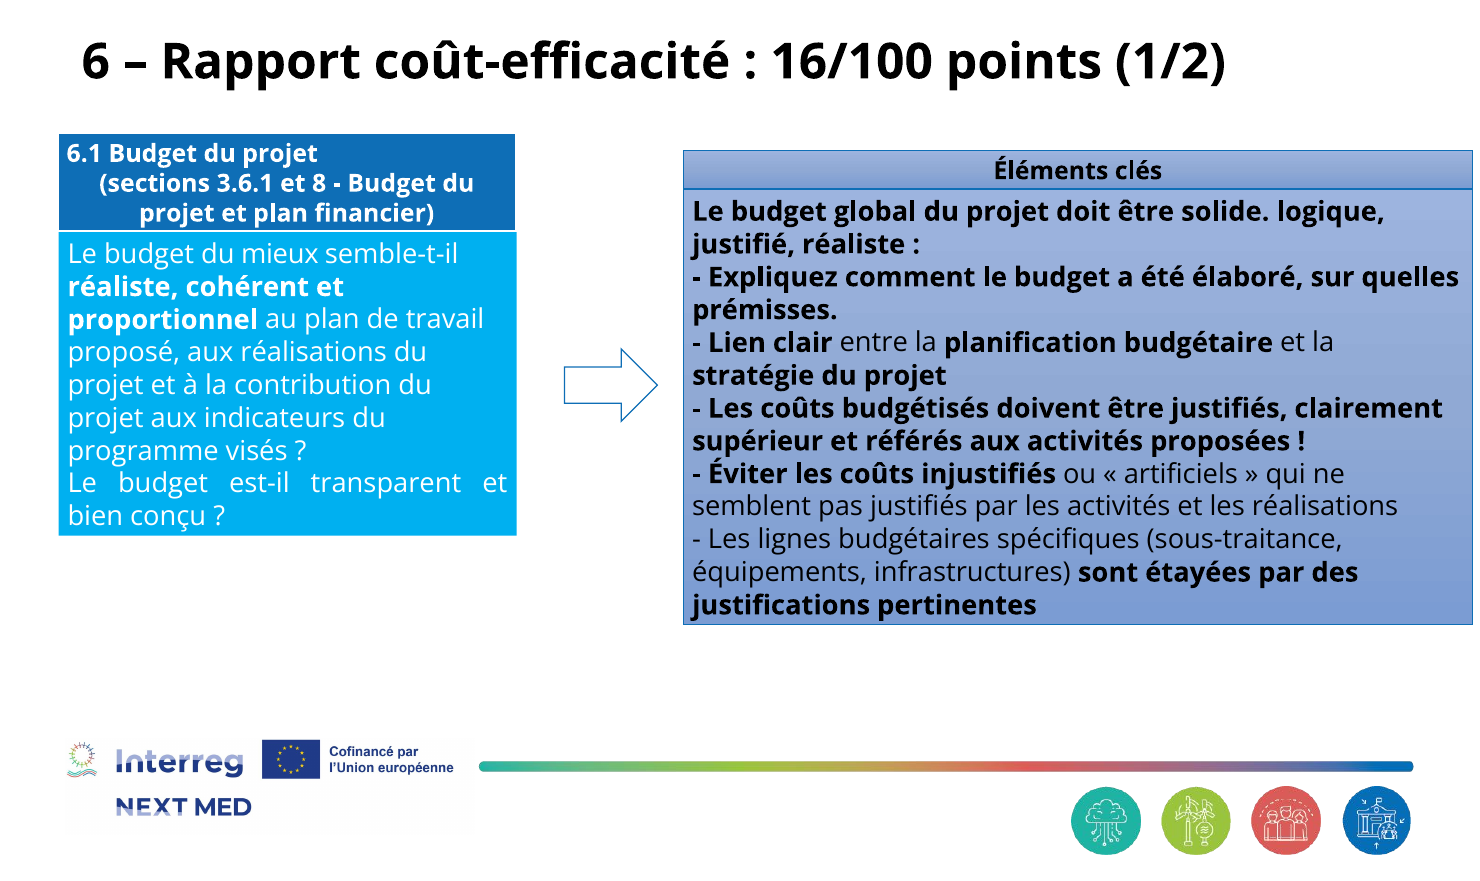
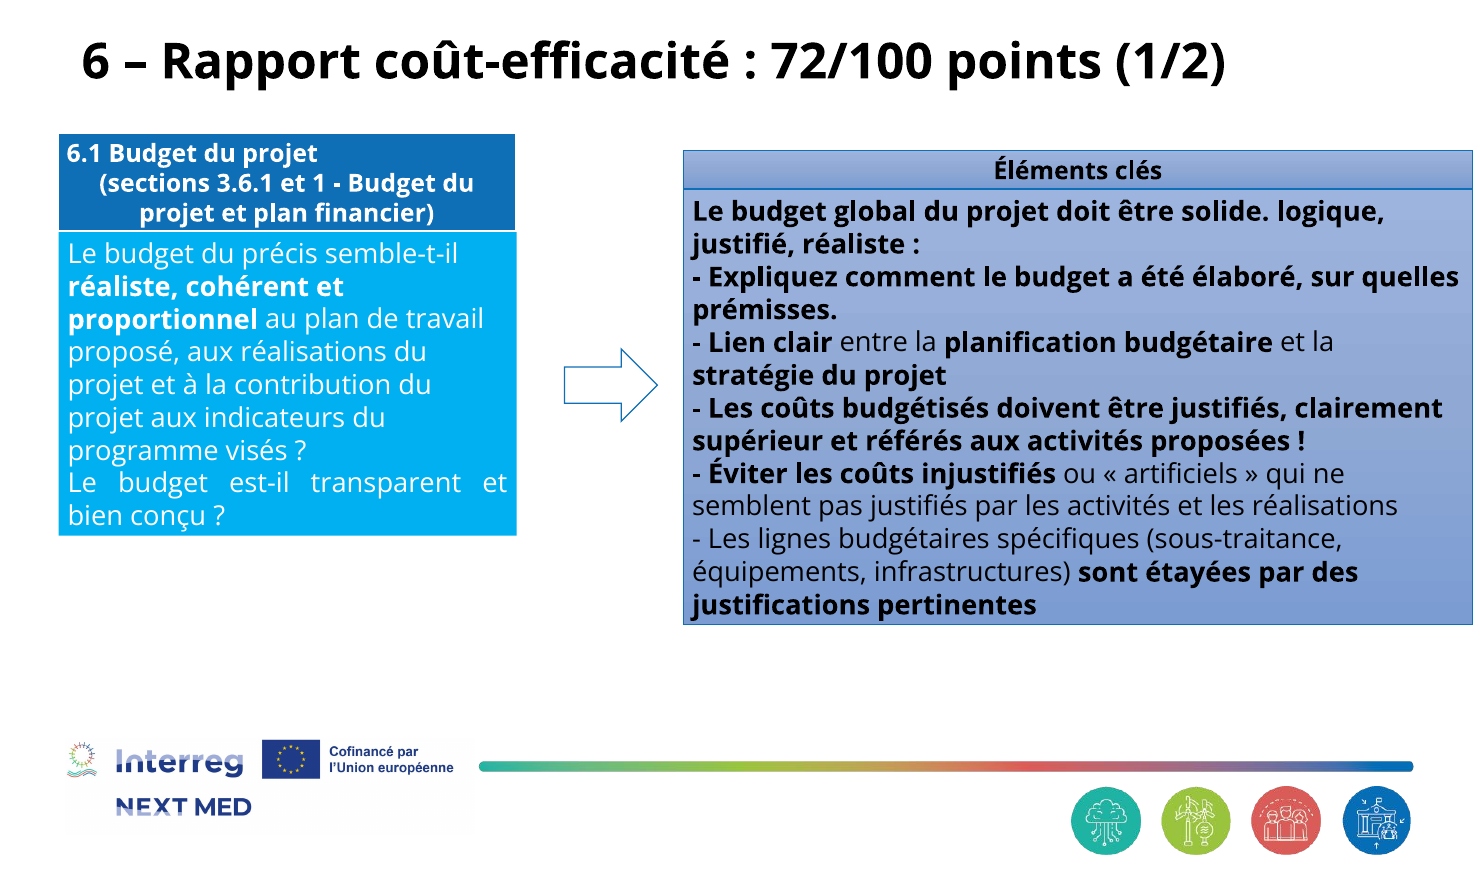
16/100: 16/100 -> 72/100
8: 8 -> 1
mieux: mieux -> précis
